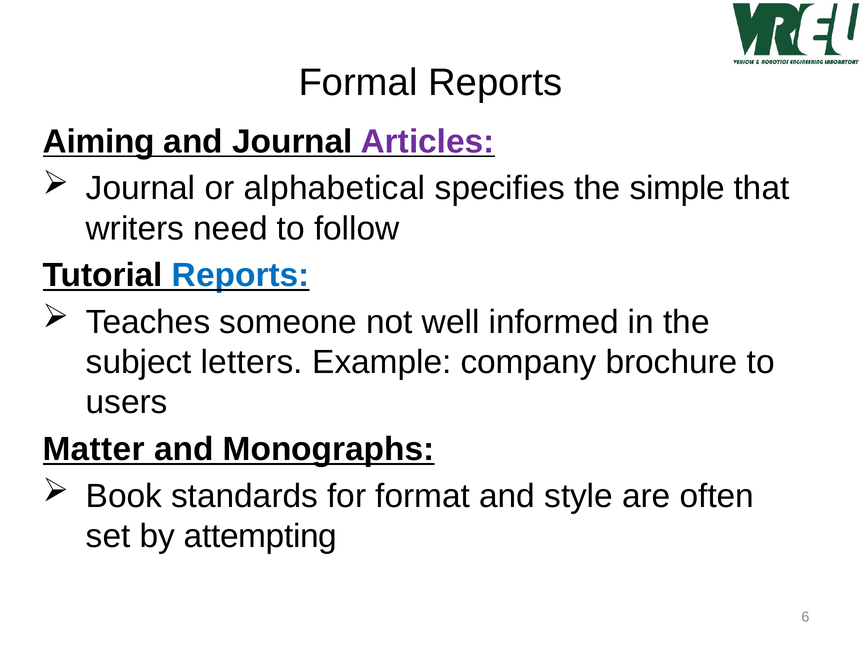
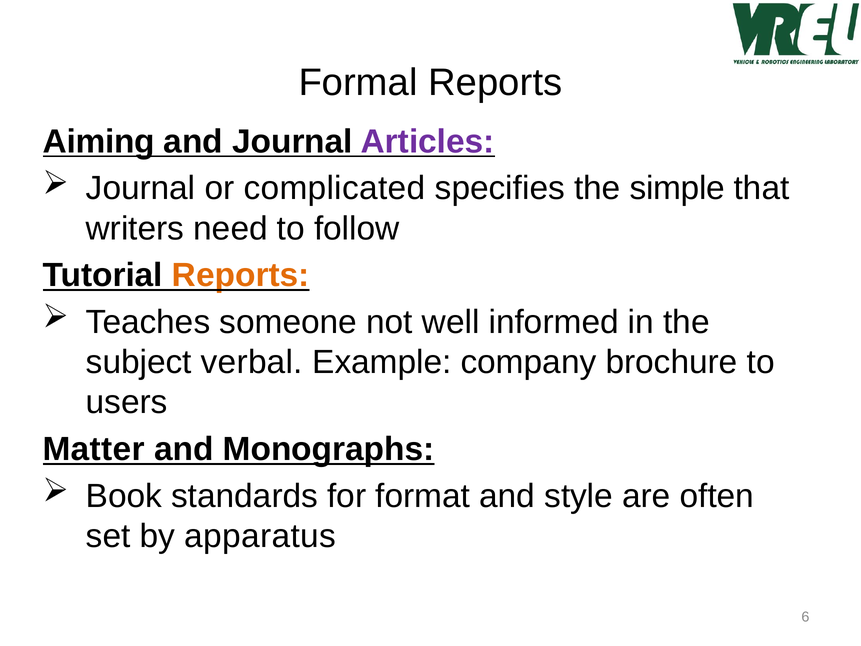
alphabetical: alphabetical -> complicated
Reports at (241, 275) colour: blue -> orange
letters: letters -> verbal
attempting: attempting -> apparatus
